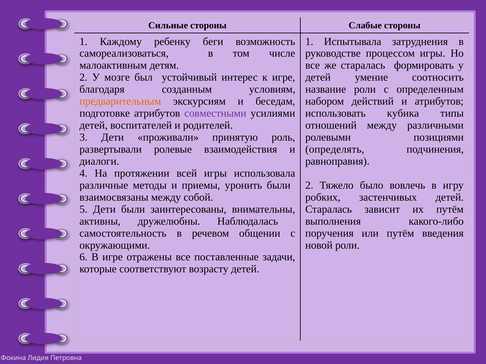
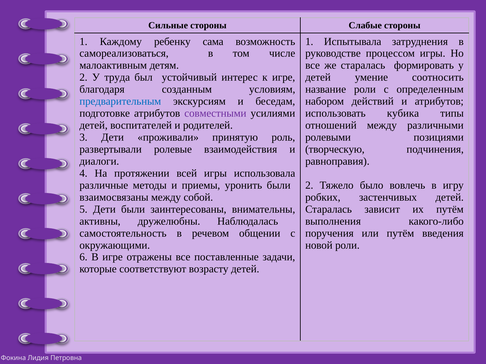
беги: беги -> сама
мозге: мозге -> труда
предварительным colour: orange -> blue
определять: определять -> творческую
